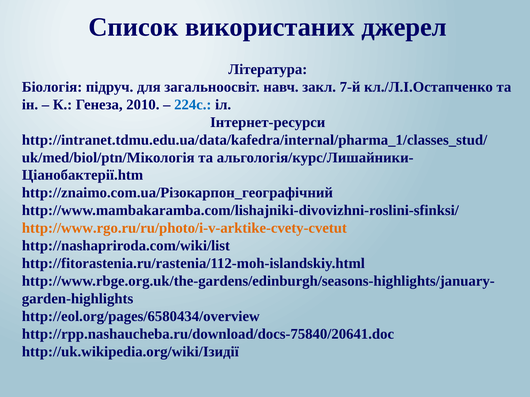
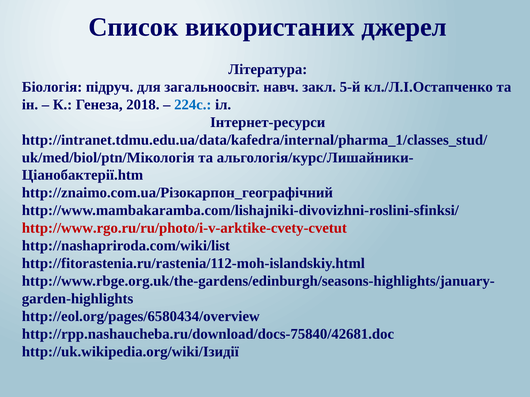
7-й: 7-й -> 5-й
2010: 2010 -> 2018
http://www.rgo.ru/ru/photo/i-v-arktike-cvety-cvetut colour: orange -> red
http://rpp.nashaucheba.ru/download/docs-75840/20641.doc: http://rpp.nashaucheba.ru/download/docs-75840/20641.doc -> http://rpp.nashaucheba.ru/download/docs-75840/42681.doc
